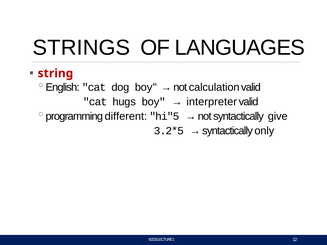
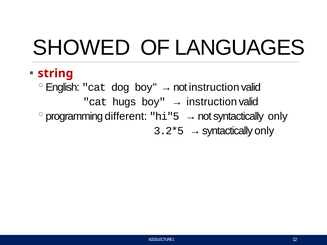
STRINGS: STRINGS -> SHOWED
not calculation: calculation -> instruction
interpreter at (212, 102): interpreter -> instruction
not syntactically give: give -> only
